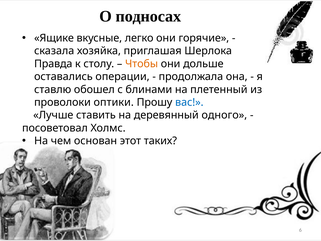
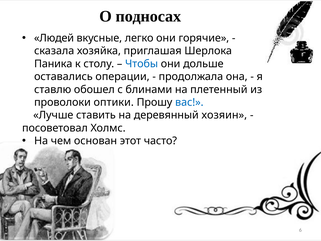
Ящике: Ящике -> Людей
Правда: Правда -> Паника
Чтобы colour: orange -> blue
одного: одного -> хозяин
таких: таких -> часто
